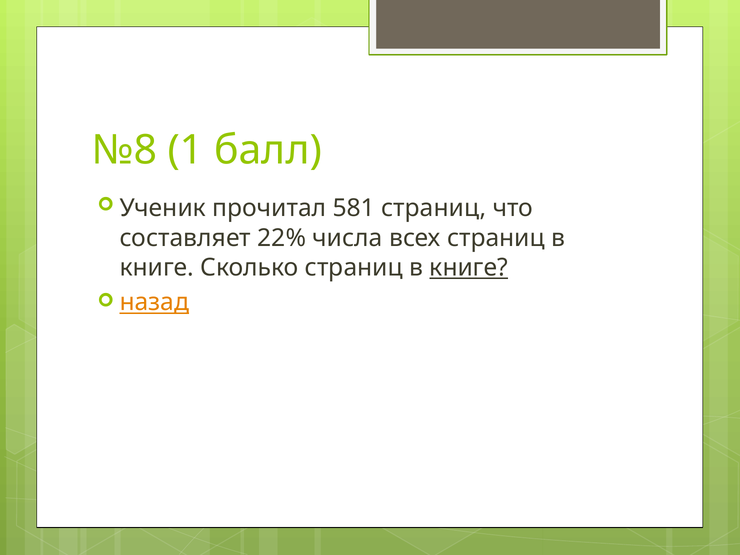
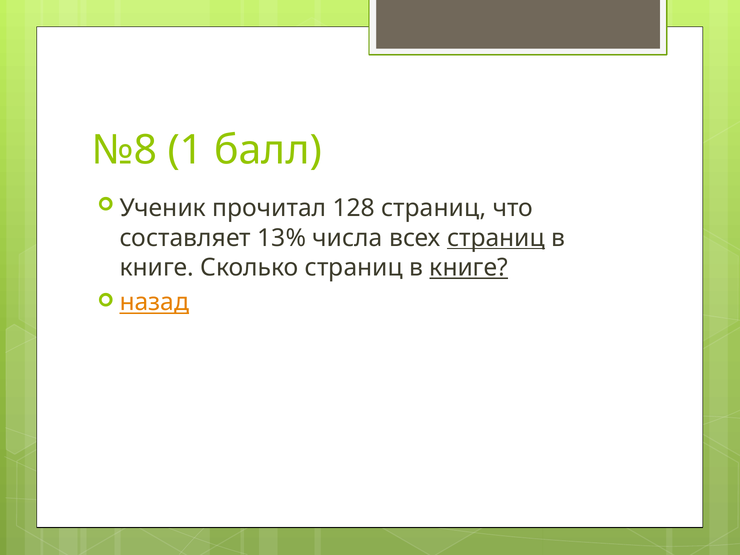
581: 581 -> 128
22%: 22% -> 13%
страниц at (496, 238) underline: none -> present
